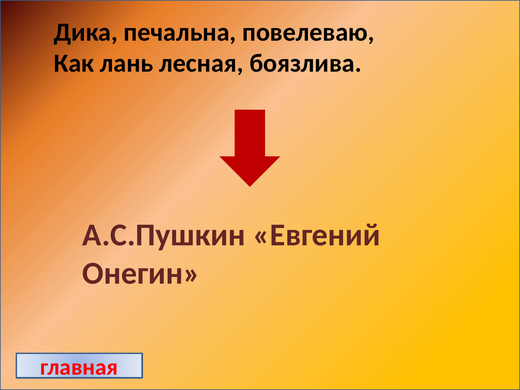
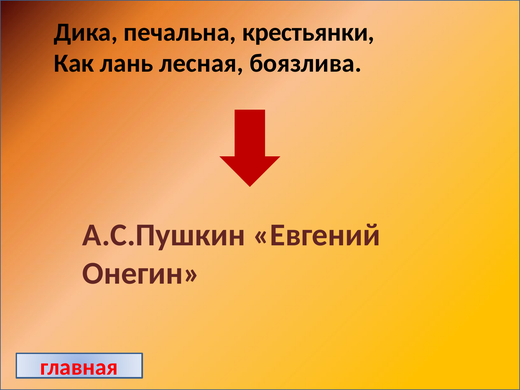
повелеваю: повелеваю -> крестьянки
